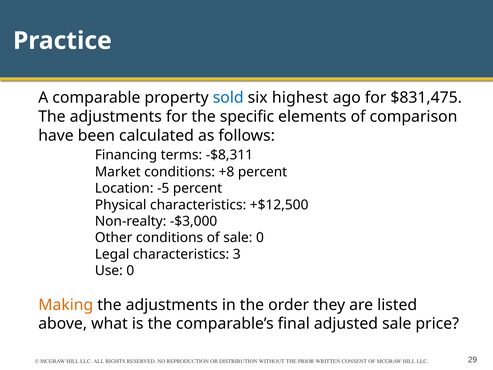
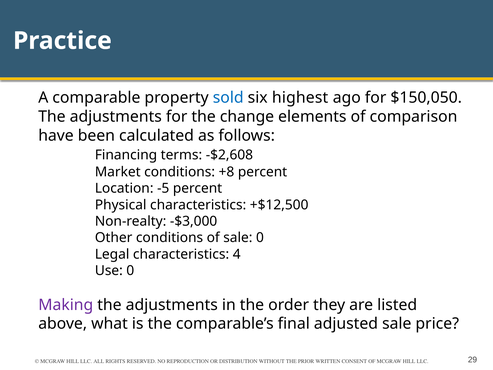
$831,475: $831,475 -> $150,050
specific: specific -> change
-$8,311: -$8,311 -> -$2,608
3: 3 -> 4
Making colour: orange -> purple
